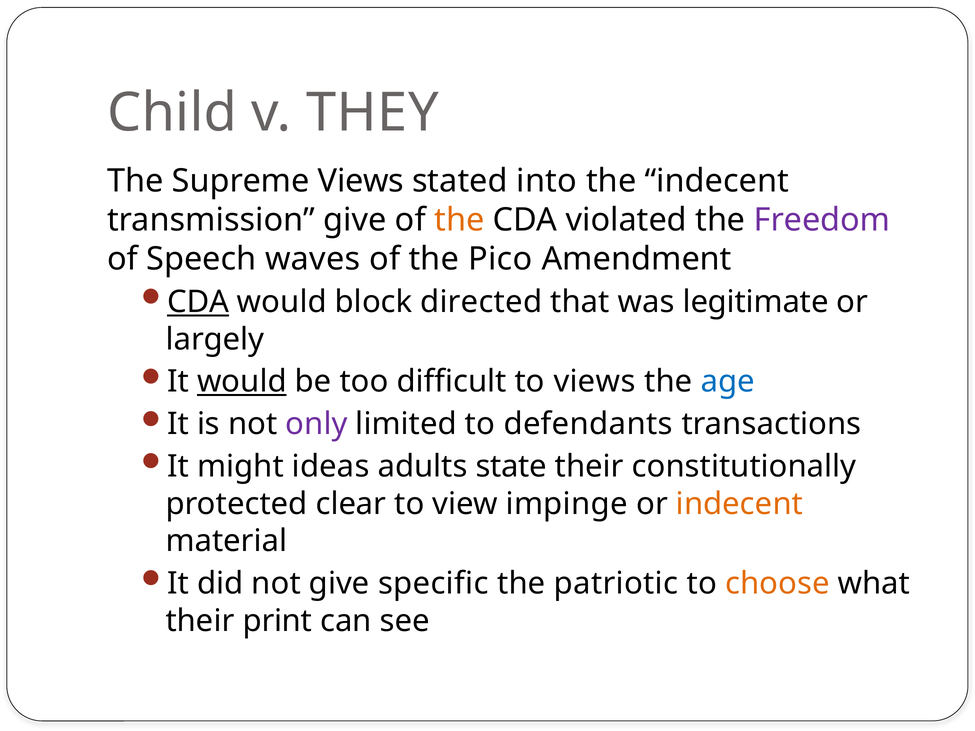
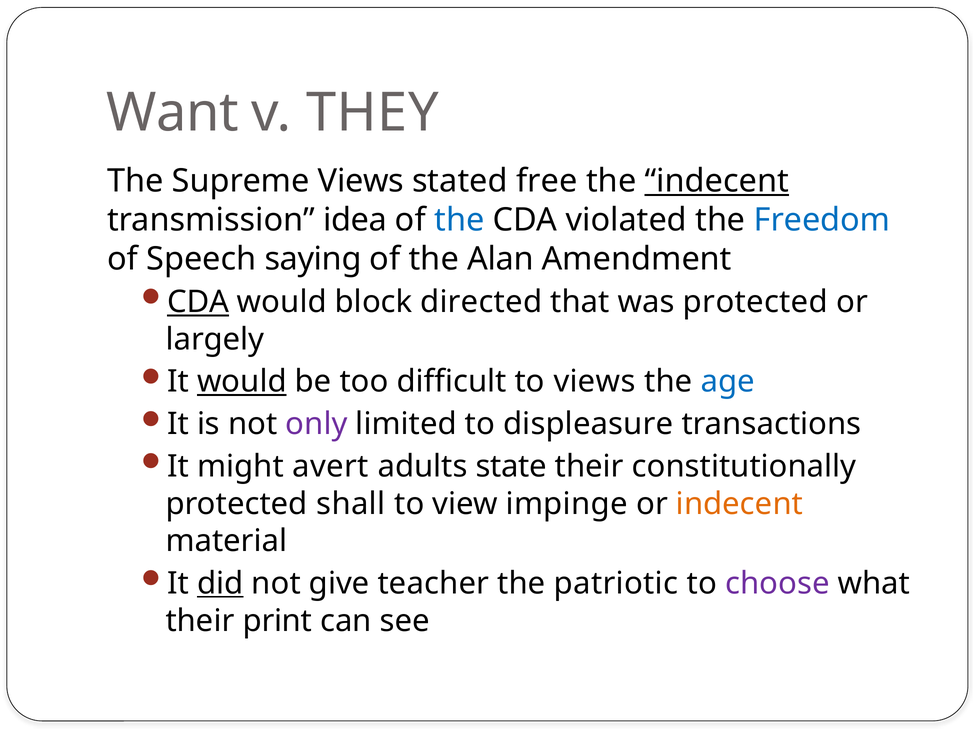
Child: Child -> Want
into: into -> free
indecent at (717, 181) underline: none -> present
transmission give: give -> idea
the at (459, 220) colour: orange -> blue
Freedom colour: purple -> blue
waves: waves -> saying
Pico: Pico -> Alan
was legitimate: legitimate -> protected
defendants: defendants -> displeasure
ideas: ideas -> avert
clear: clear -> shall
did underline: none -> present
specific: specific -> teacher
choose colour: orange -> purple
